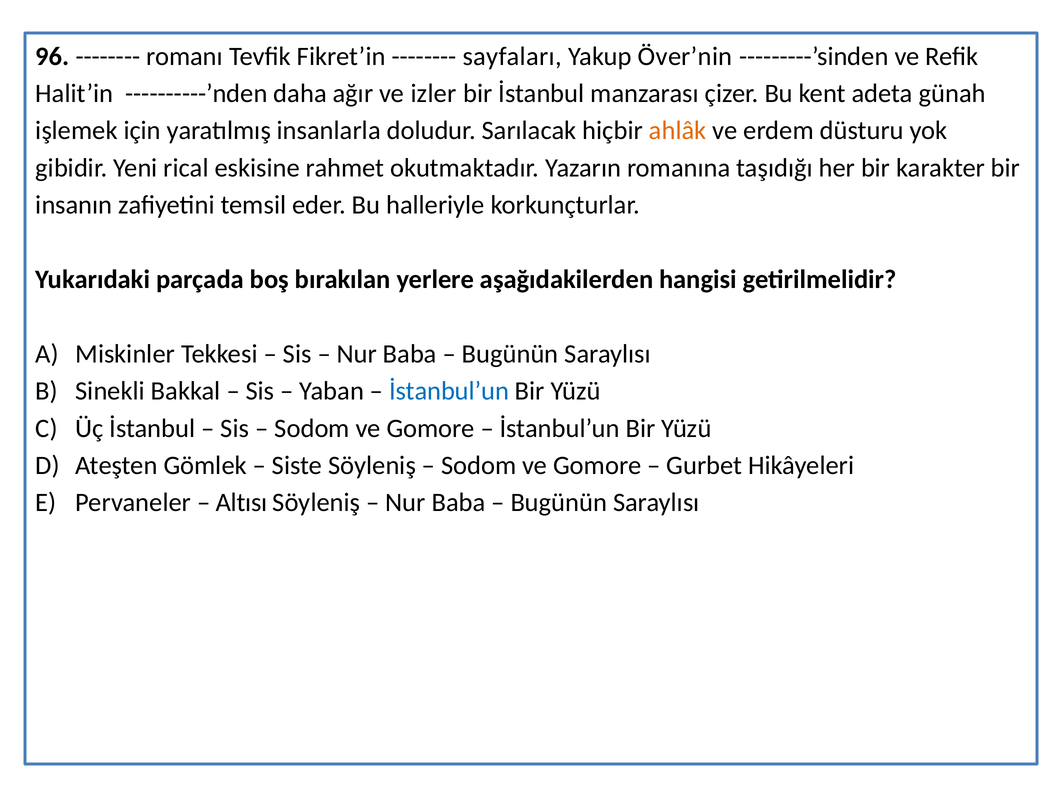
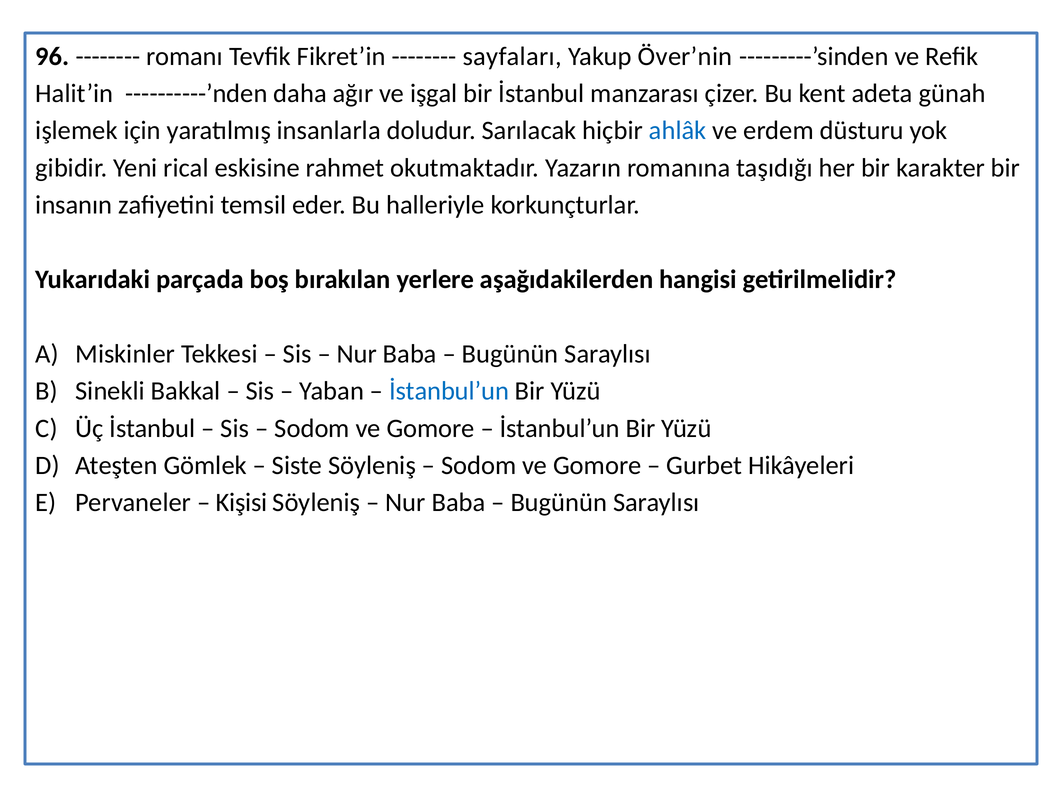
izler: izler -> işgal
ahlâk colour: orange -> blue
Altısı: Altısı -> Kişisi
